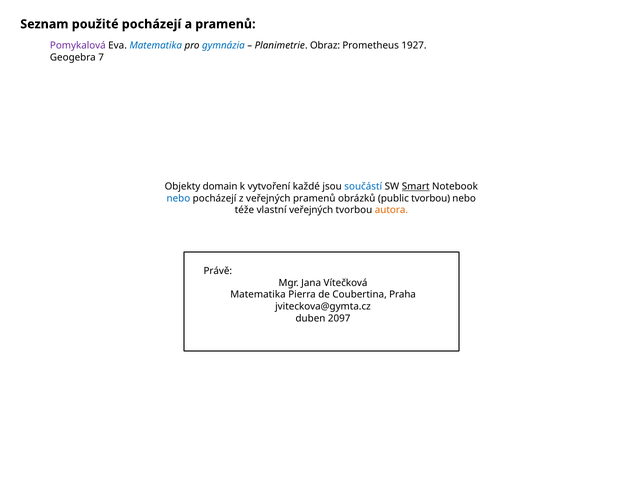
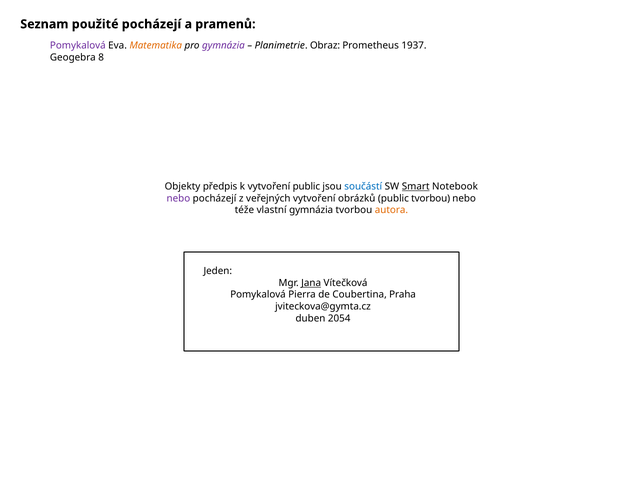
Matematika at (156, 46) colour: blue -> orange
gymnázia at (223, 46) colour: blue -> purple
1927: 1927 -> 1937
7: 7 -> 8
domain: domain -> předpis
vytvoření každé: každé -> public
nebo at (178, 198) colour: blue -> purple
veřejných pramenů: pramenů -> vytvoření
vlastní veřejných: veřejných -> gymnázia
Právě: Právě -> Jeden
Jana underline: none -> present
Matematika at (258, 294): Matematika -> Pomykalová
2097: 2097 -> 2054
